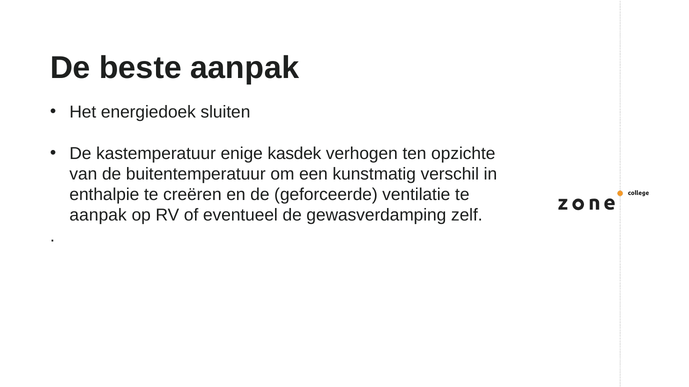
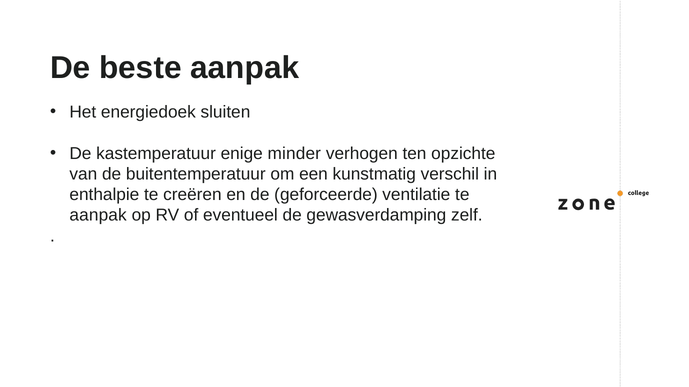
kasdek: kasdek -> minder
